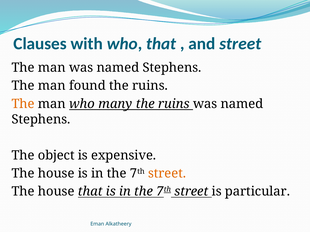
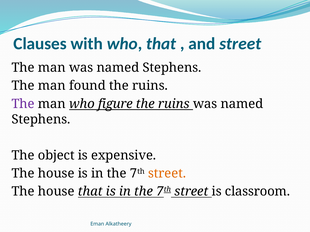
The at (23, 104) colour: orange -> purple
many: many -> figure
particular: particular -> classroom
